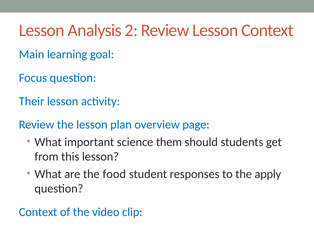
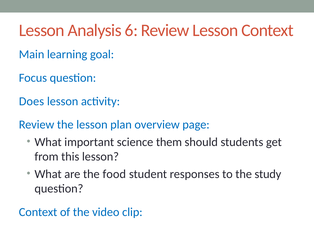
2: 2 -> 6
Their: Their -> Does
apply: apply -> study
